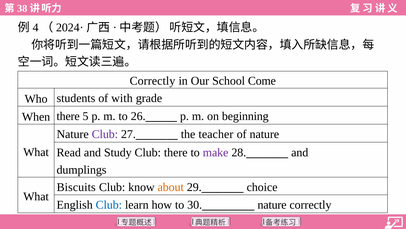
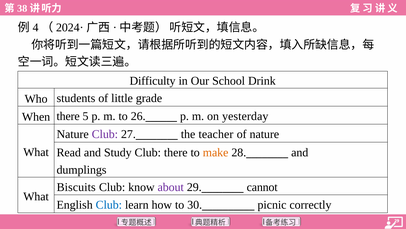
Correctly at (152, 81): Correctly -> Difficulty
Come: Come -> Drink
with: with -> little
beginning: beginning -> yesterday
make colour: purple -> orange
about colour: orange -> purple
choice: choice -> cannot
nature at (272, 204): nature -> picnic
